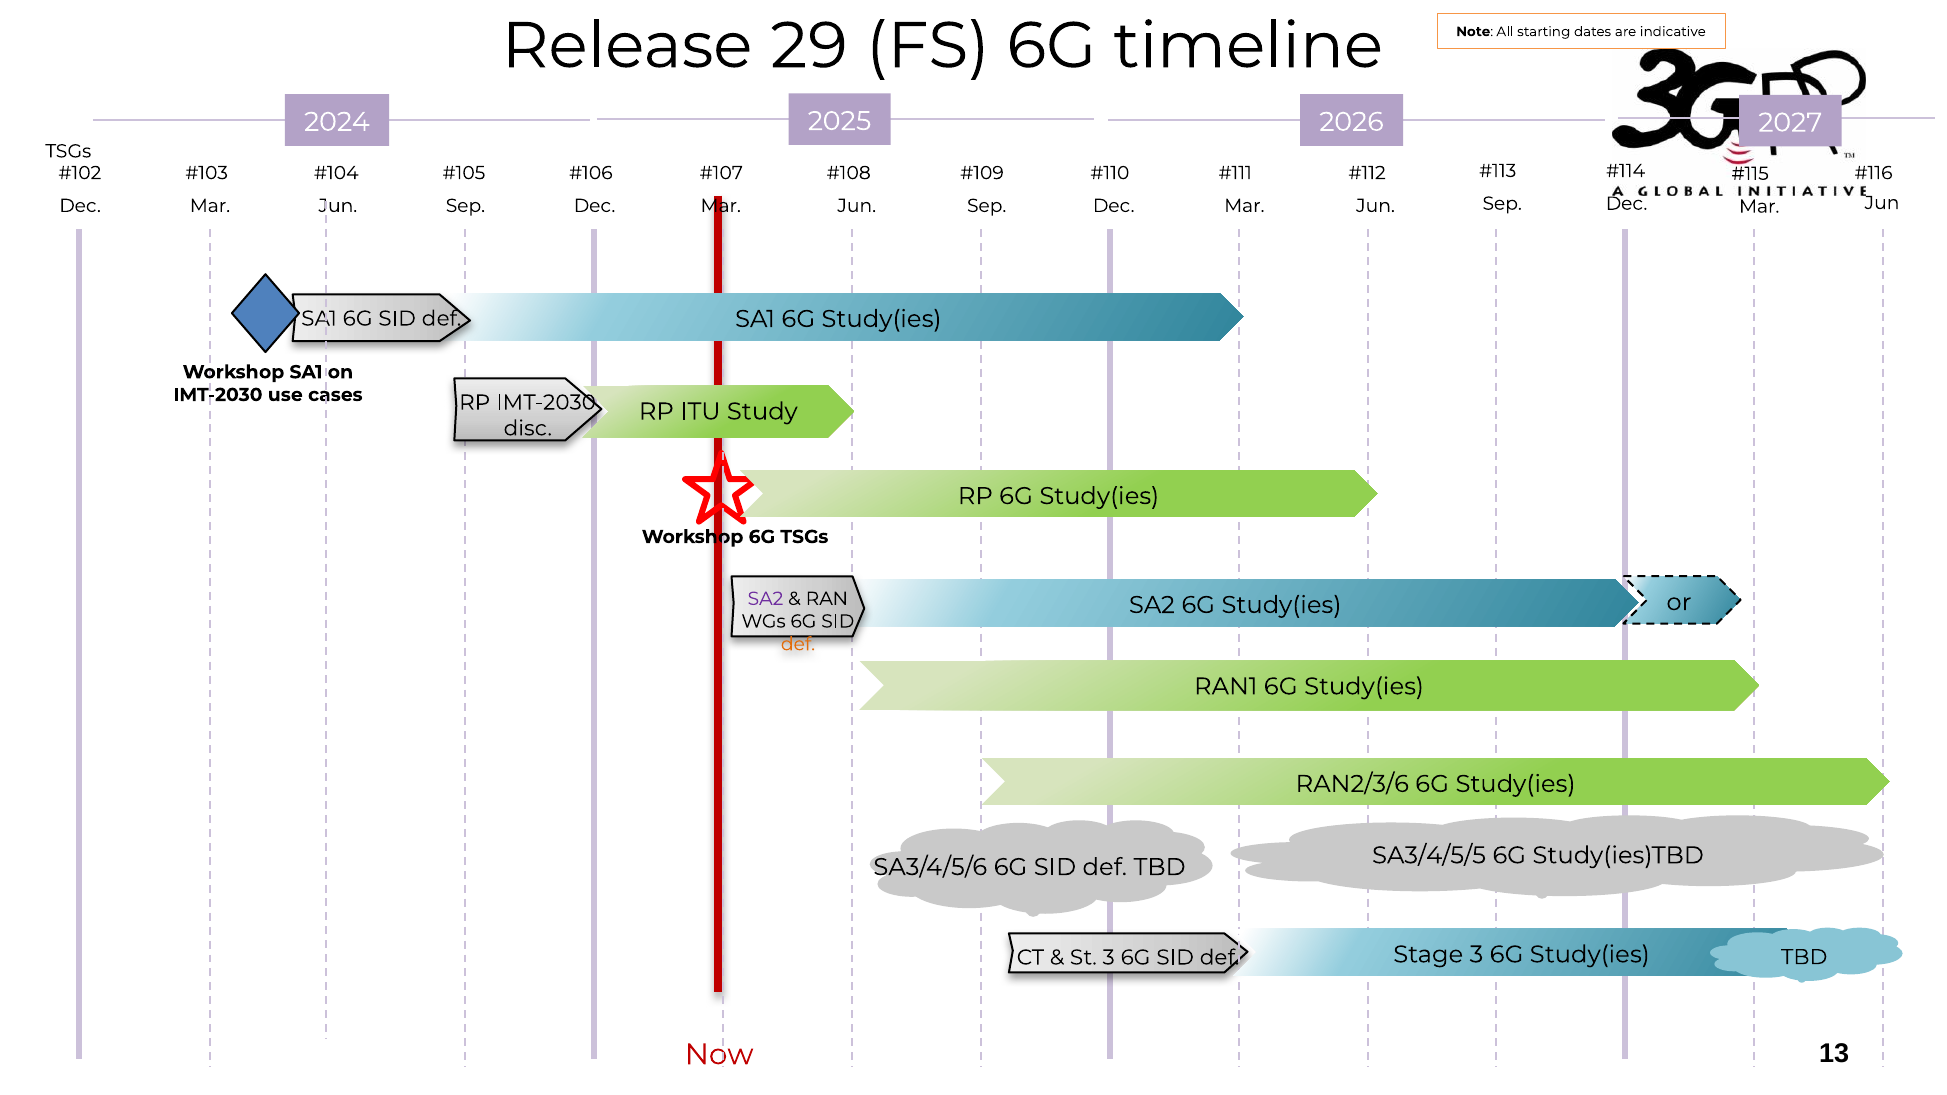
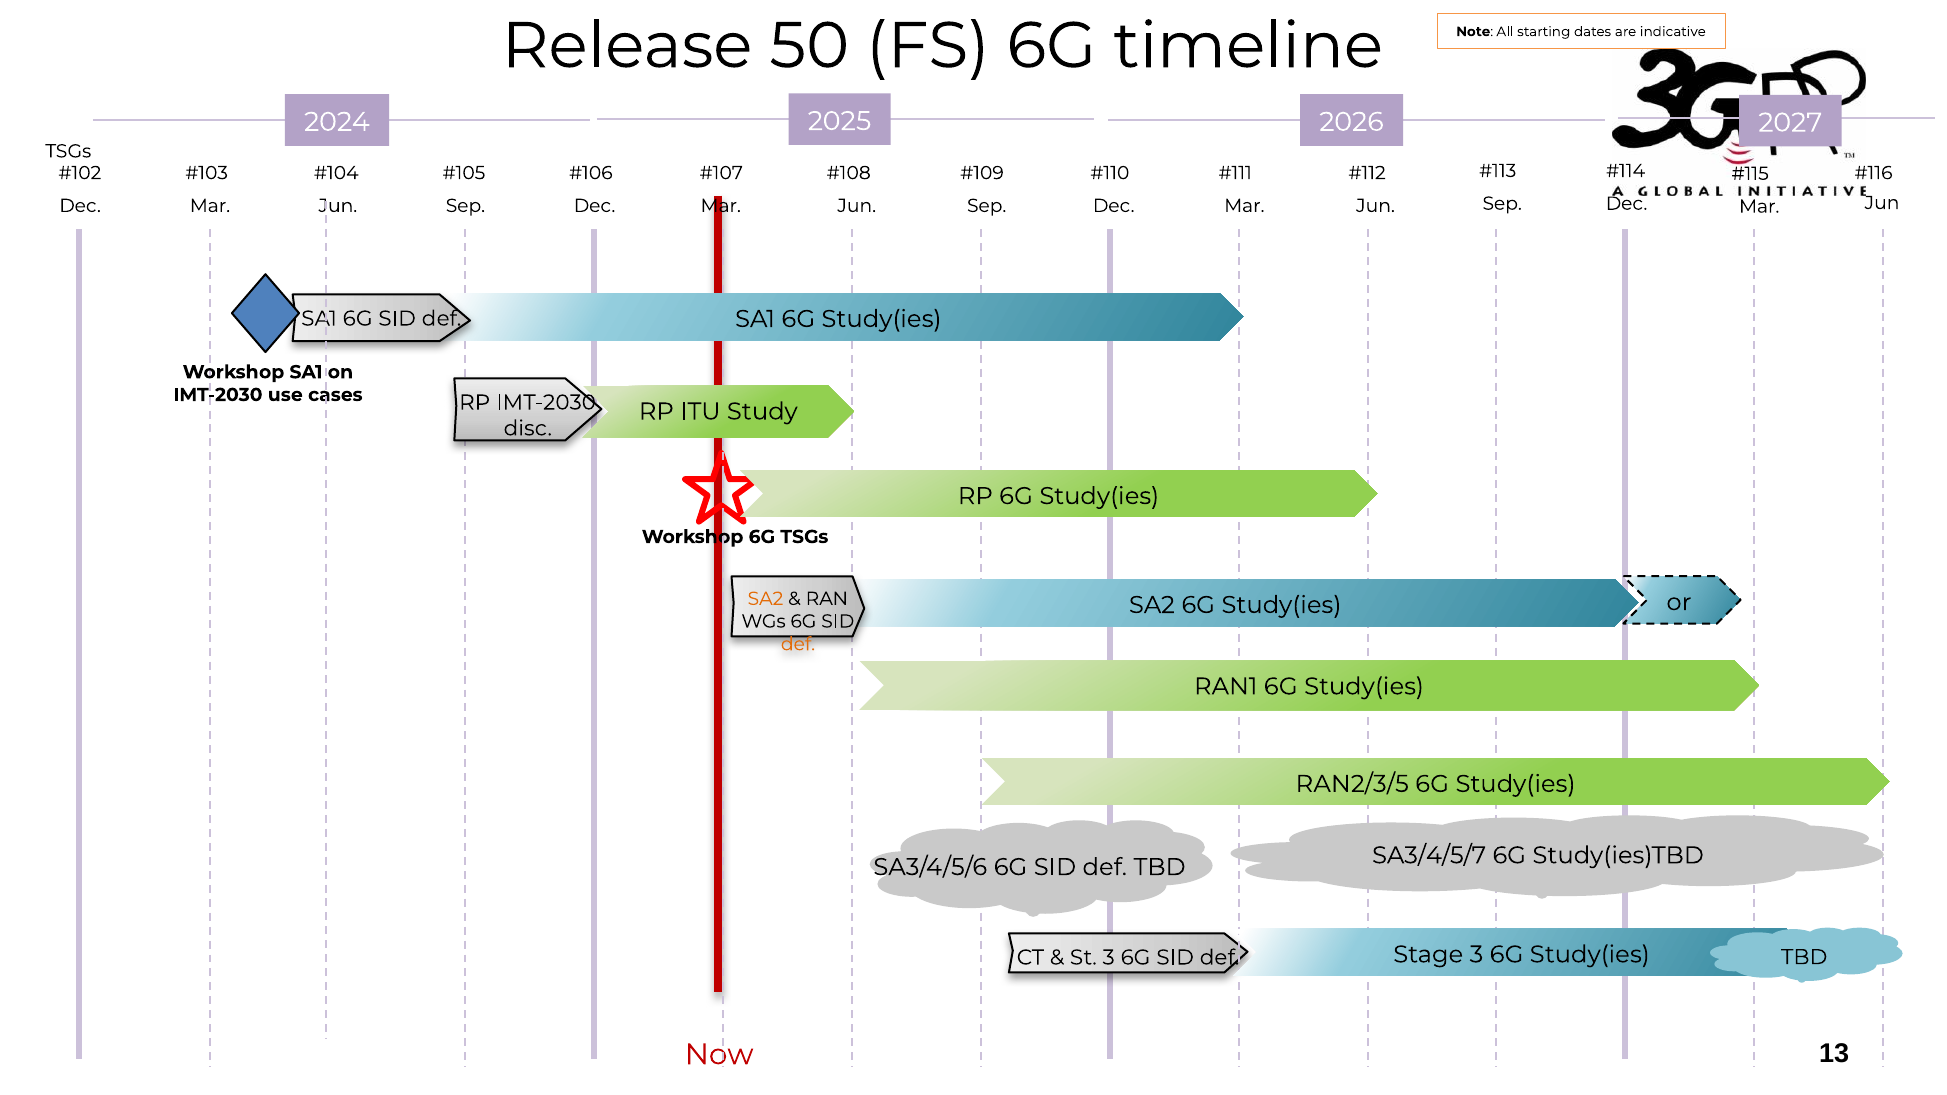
29: 29 -> 50
SA2 at (765, 599) colour: purple -> orange
RAN2/3/6: RAN2/3/6 -> RAN2/3/5
SA3/4/5/5: SA3/4/5/5 -> SA3/4/5/7
